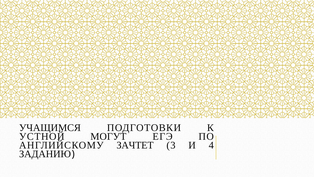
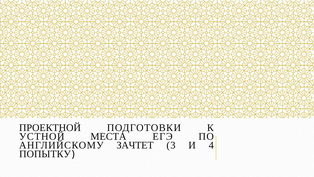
УЧАЩИМСЯ: УЧАЩИМСЯ -> ПРОЕКТНОЙ
МОГУТ: МОГУТ -> МЕСТА
ЗАДАНИЮ: ЗАДАНИЮ -> ПОПЫТКУ
